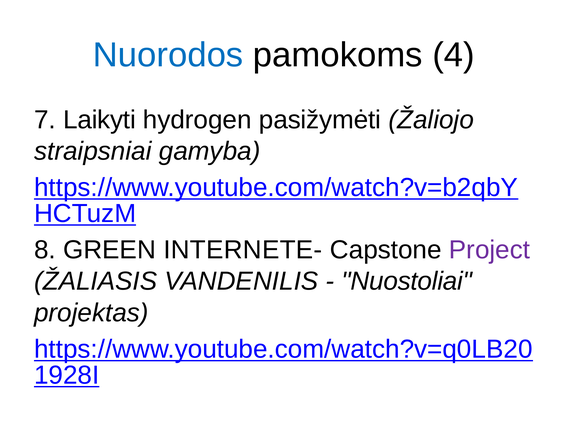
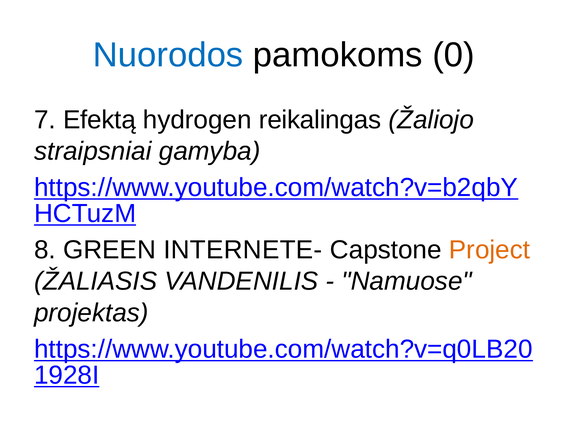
4: 4 -> 0
Laikyti: Laikyti -> Efektą
pasižymėti: pasižymėti -> reikalingas
Project colour: purple -> orange
Nuostoliai: Nuostoliai -> Namuose
